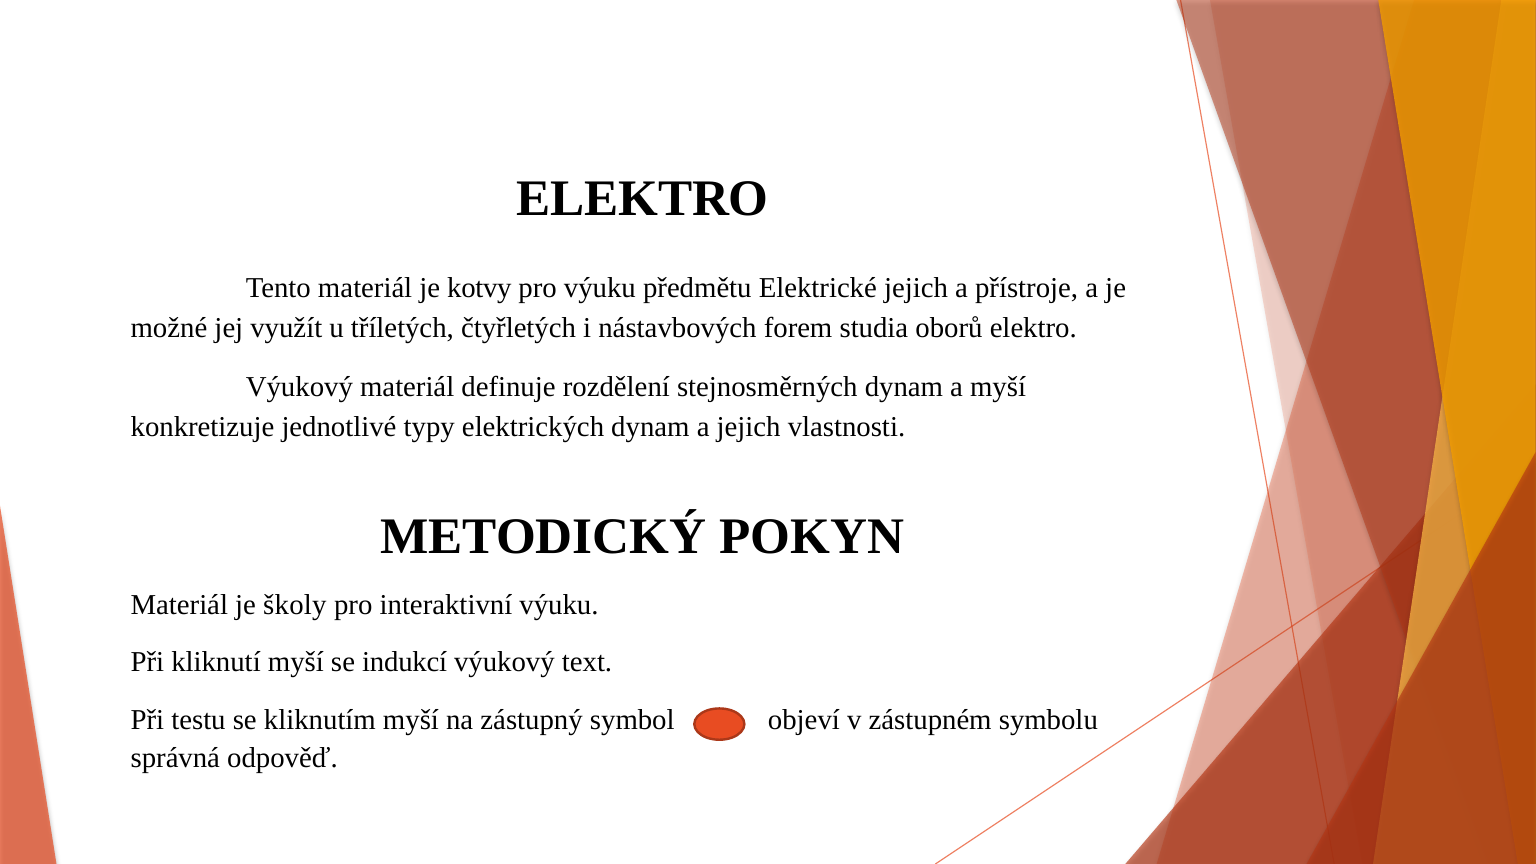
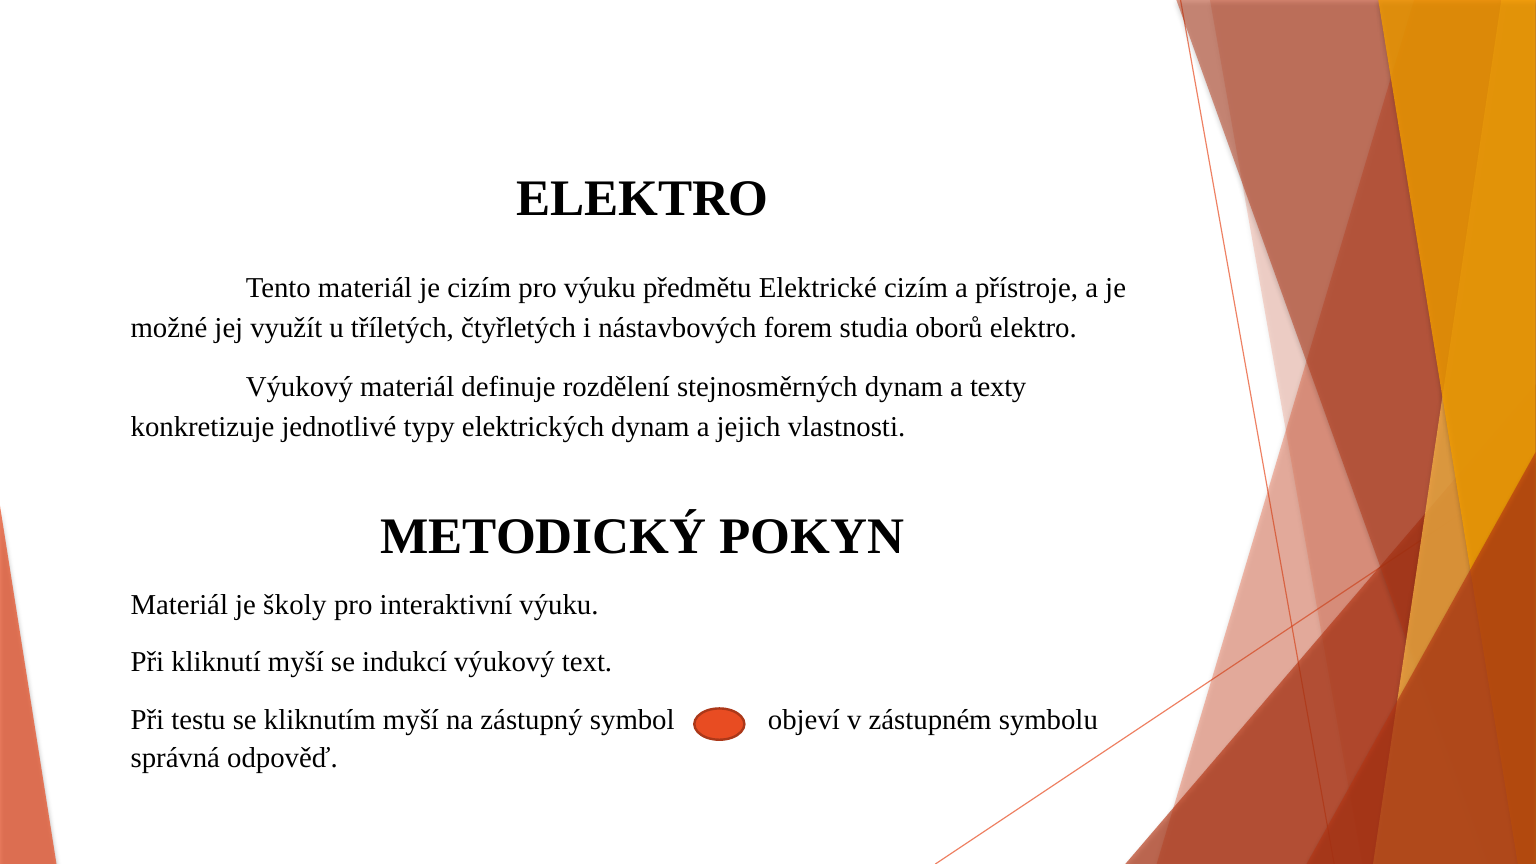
je kotvy: kotvy -> cizím
Elektrické jejich: jejich -> cizím
a myší: myší -> texty
